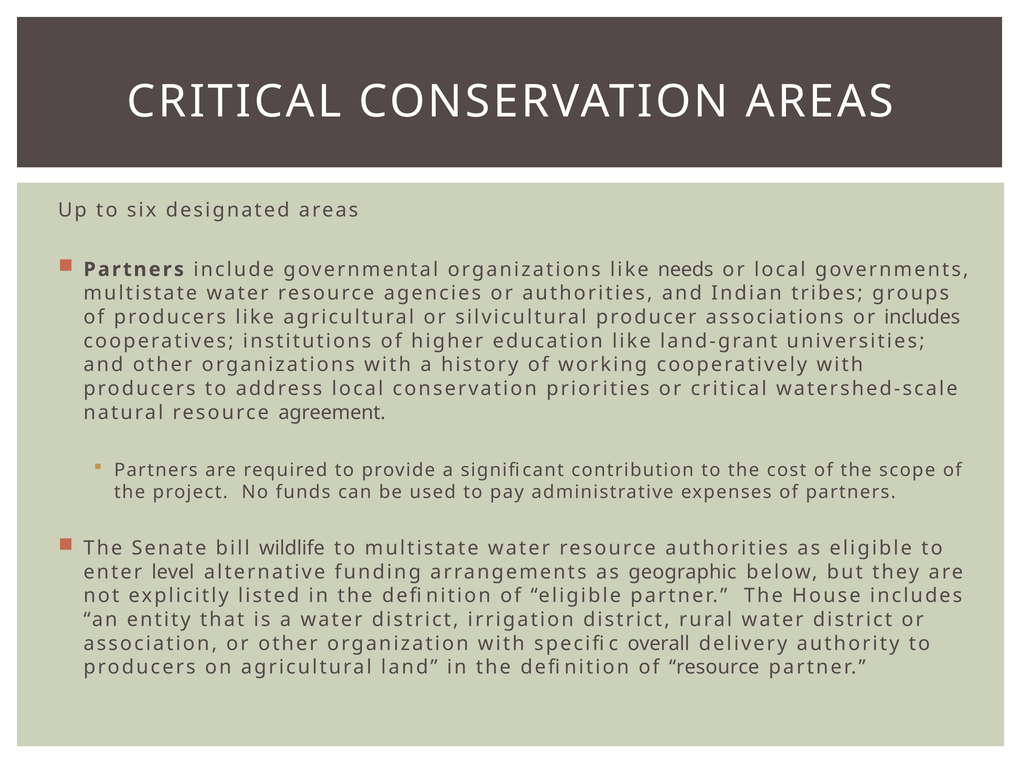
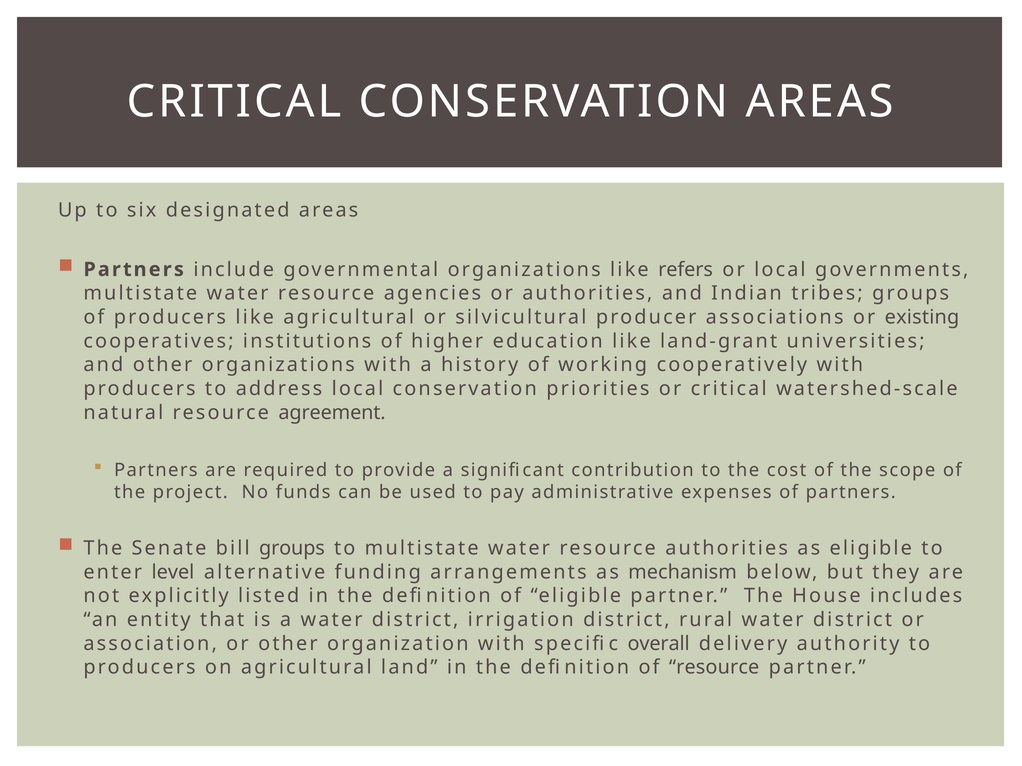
needs: needs -> refers
or includes: includes -> existing
bill wildlife: wildlife -> groups
geographic: geographic -> mechanism
